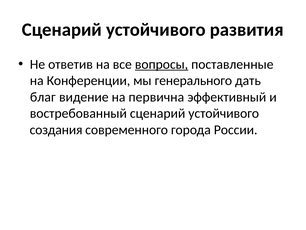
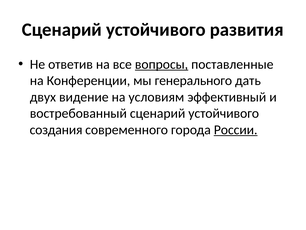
благ: благ -> двух
первична: первична -> условиям
России underline: none -> present
